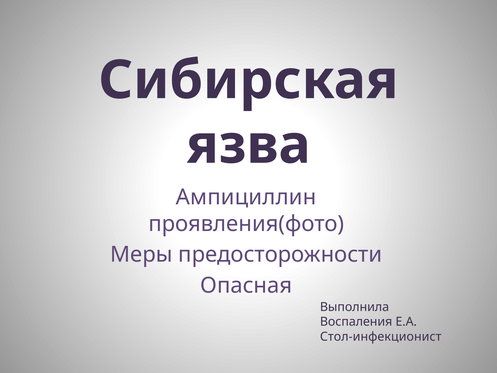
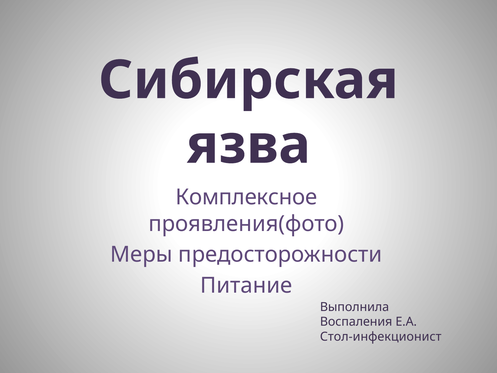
Ампициллин: Ампициллин -> Комплексное
Опасная: Опасная -> Питание
